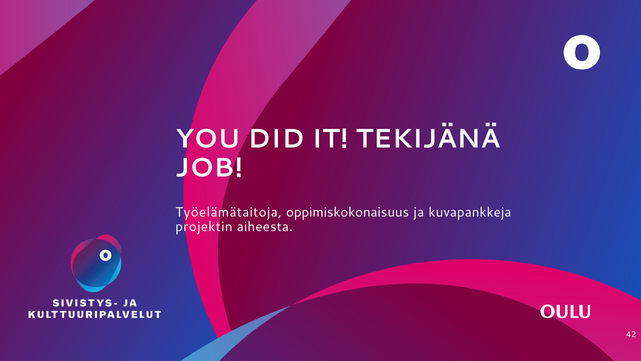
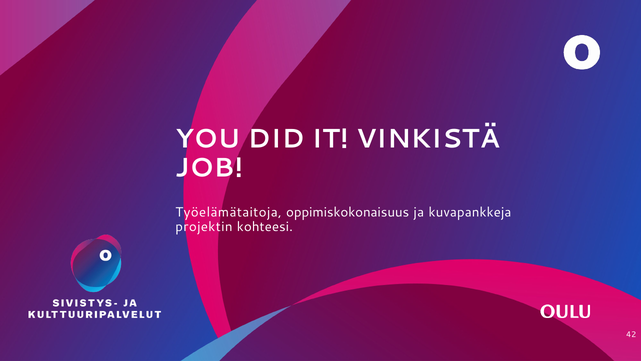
TEKIJÄNÄ: TEKIJÄNÄ -> VINKISTÄ
aiheesta: aiheesta -> kohteesi
